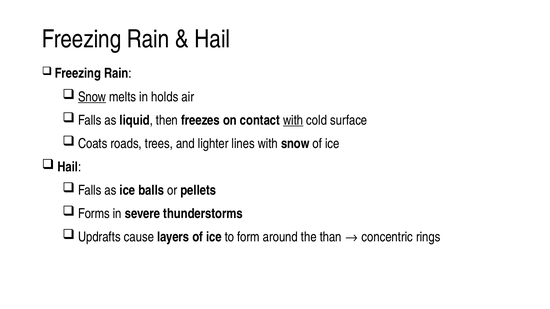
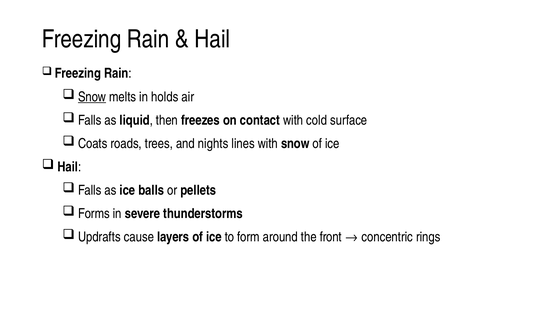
with at (293, 120) underline: present -> none
lighter: lighter -> nights
than: than -> front
